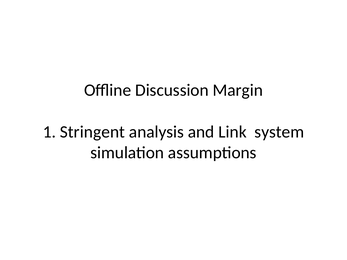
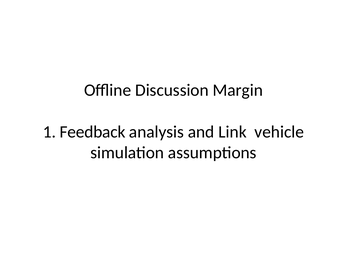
Stringent: Stringent -> Feedback
system: system -> vehicle
